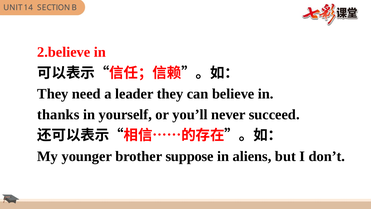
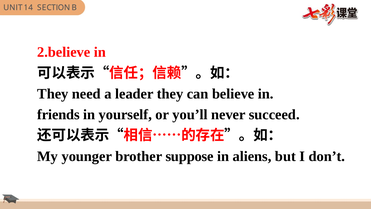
thanks: thanks -> friends
